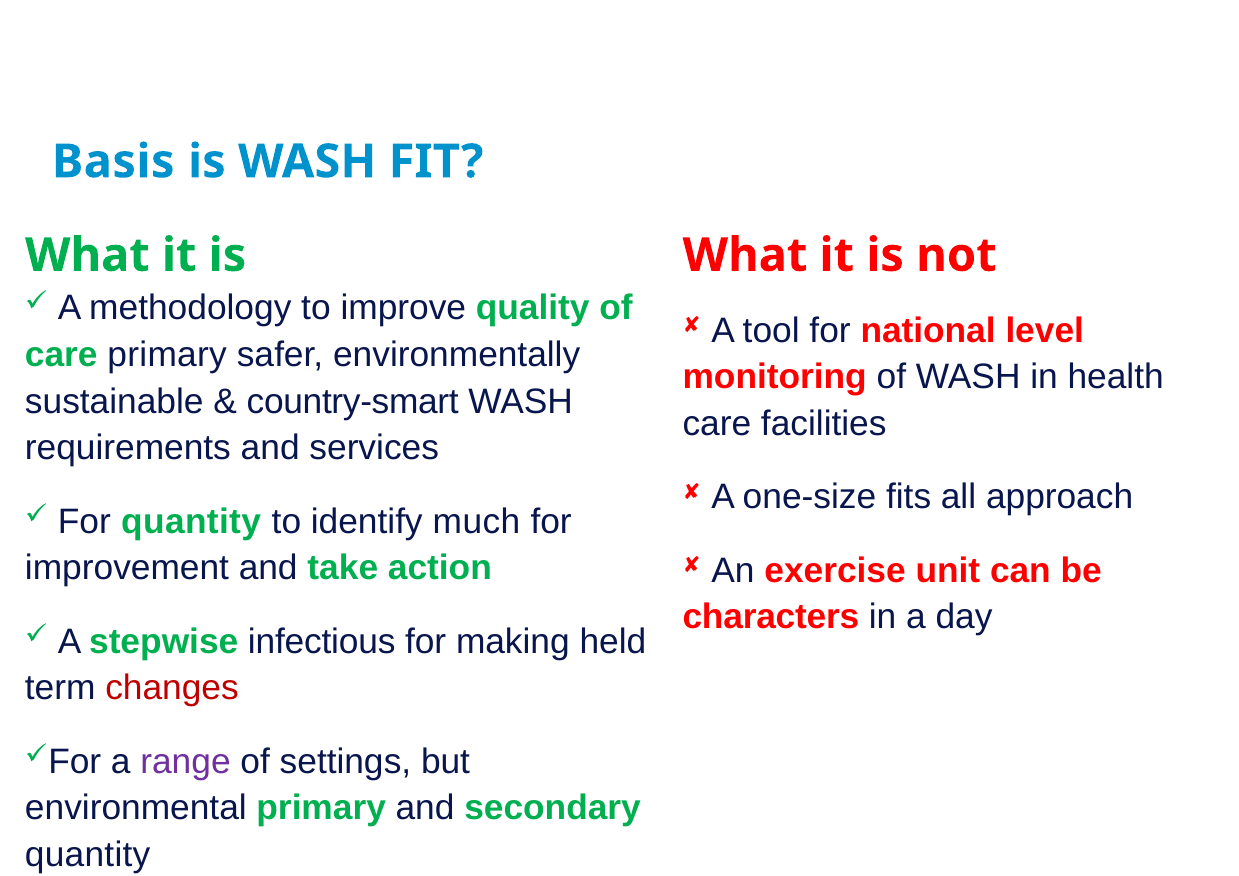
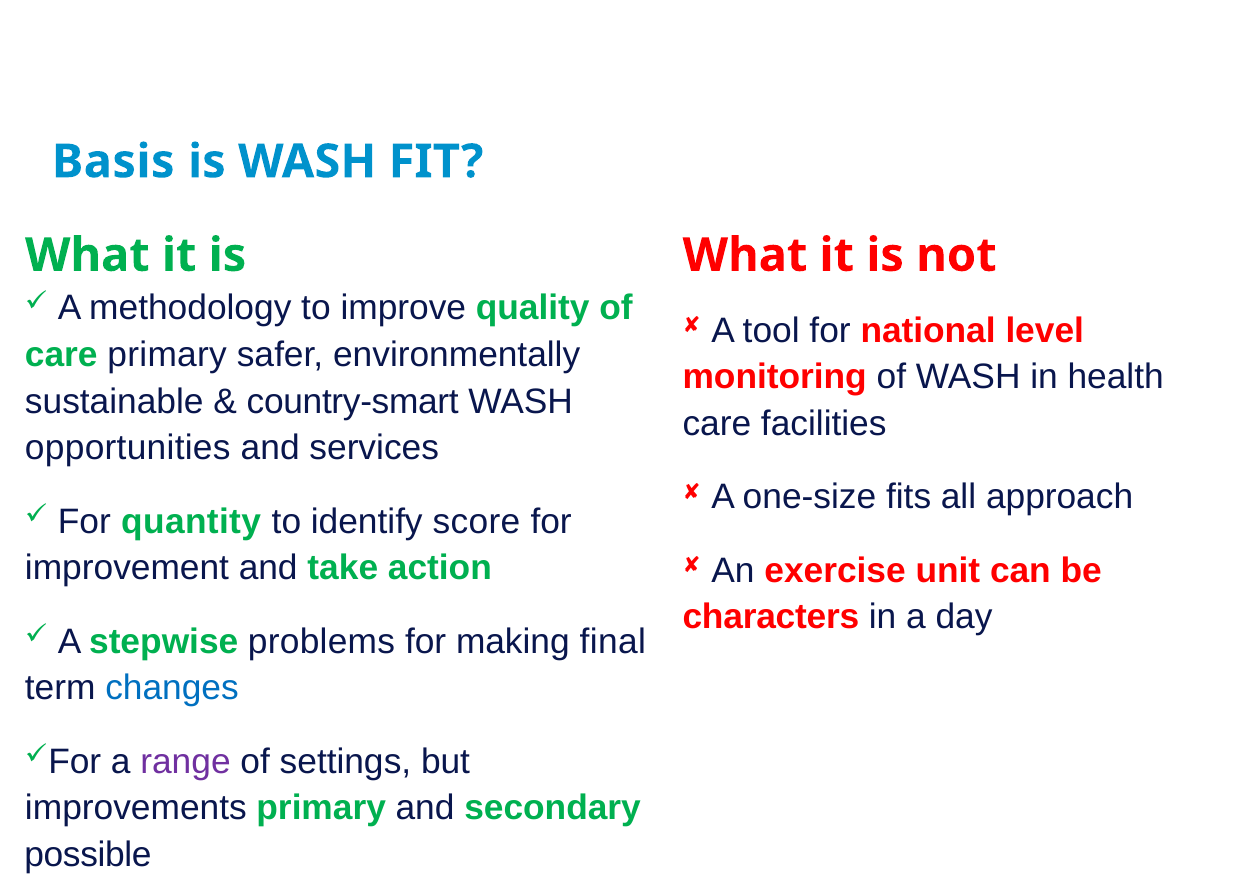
requirements: requirements -> opportunities
much: much -> score
infectious: infectious -> problems
held: held -> final
changes colour: red -> blue
environmental: environmental -> improvements
quantity at (88, 855): quantity -> possible
